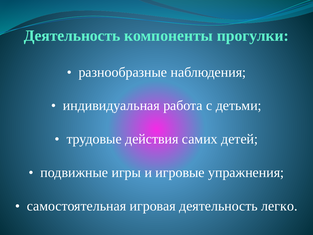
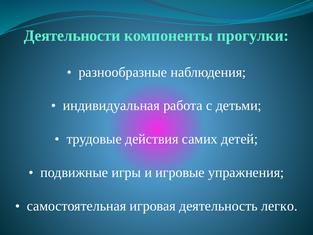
Деятельность at (72, 36): Деятельность -> Деятельности
